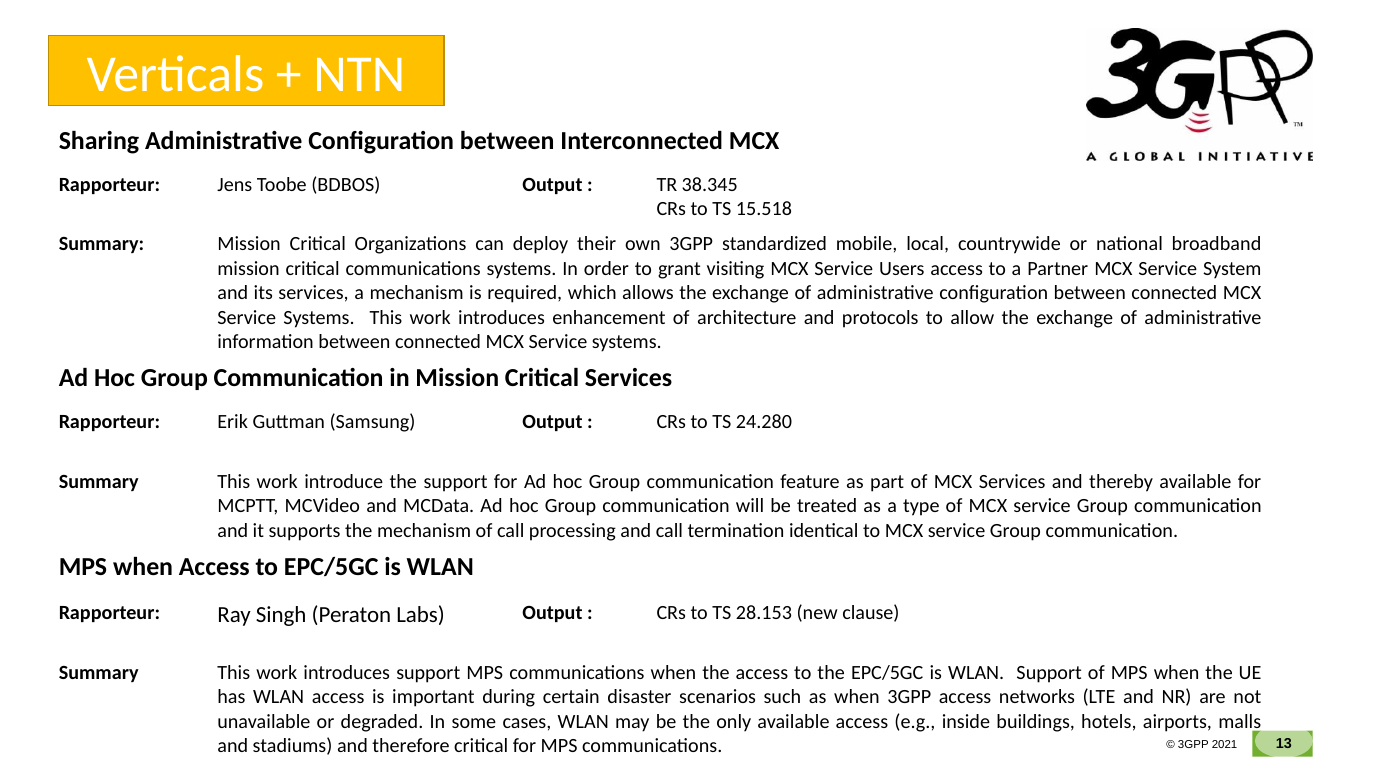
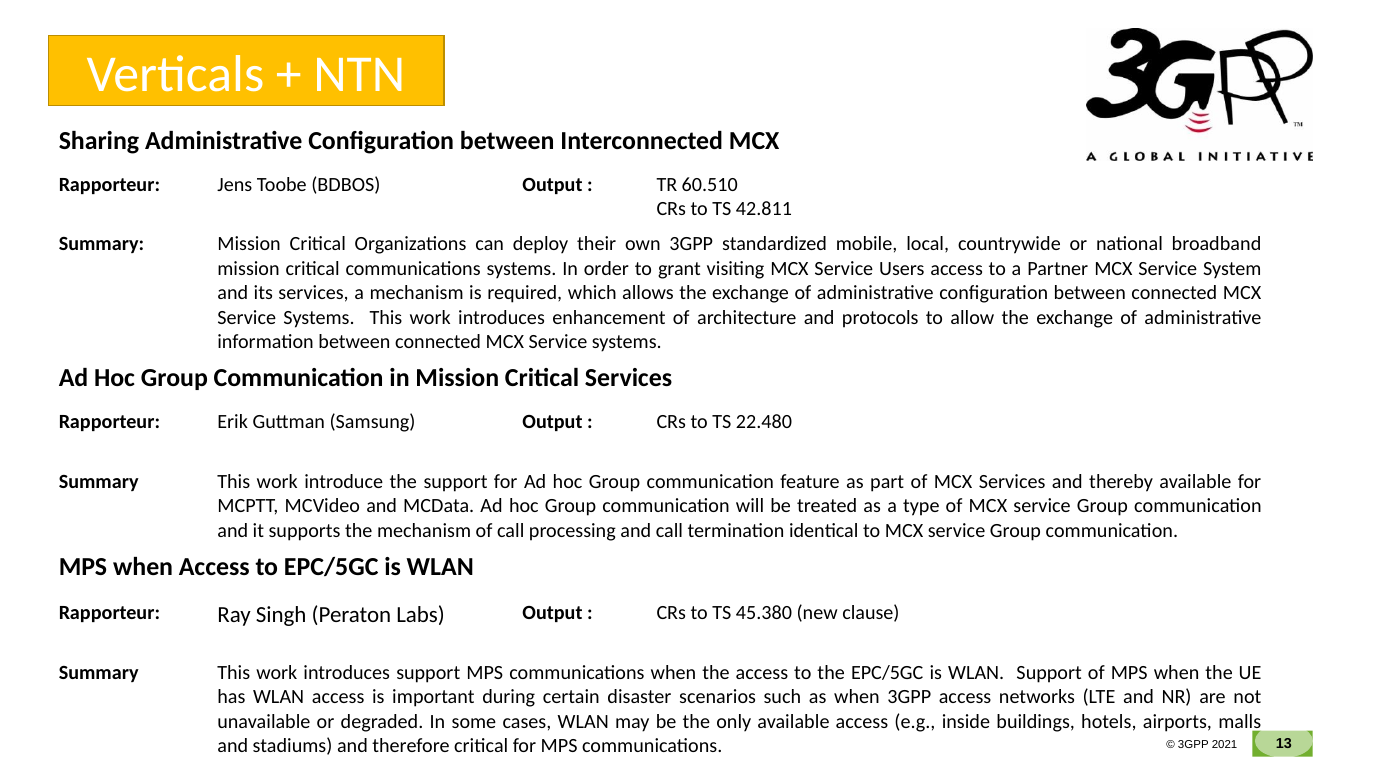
38.345: 38.345 -> 60.510
15.518: 15.518 -> 42.811
24.280: 24.280 -> 22.480
28.153: 28.153 -> 45.380
